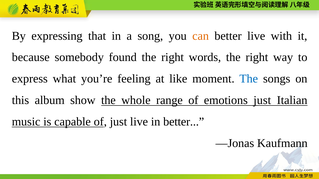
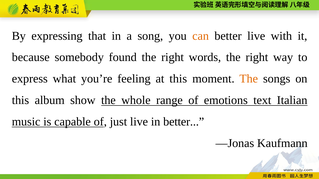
at like: like -> this
The at (249, 79) colour: blue -> orange
emotions just: just -> text
